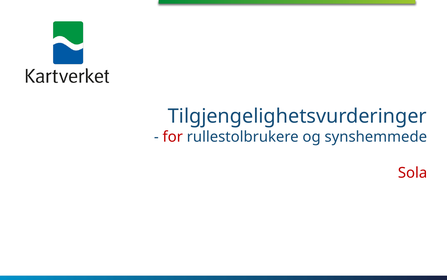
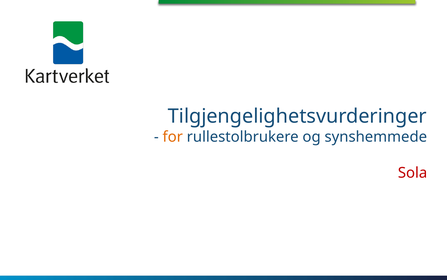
for colour: red -> orange
